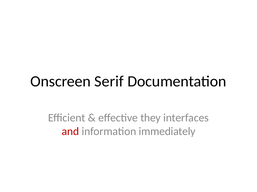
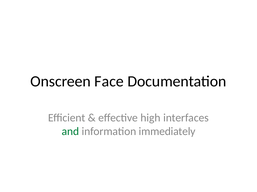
Serif: Serif -> Face
they: they -> high
and colour: red -> green
